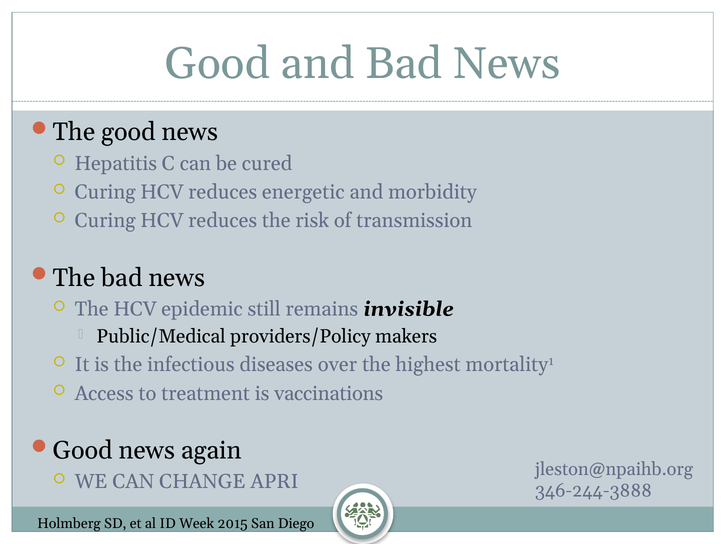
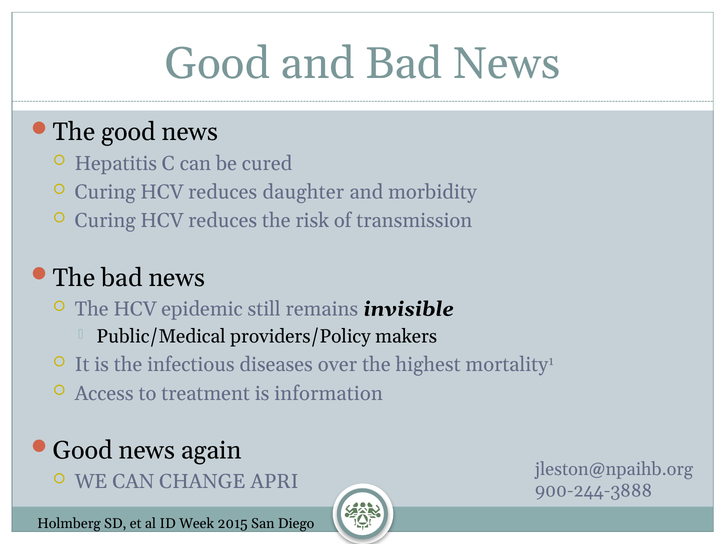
energetic: energetic -> daughter
vaccinations: vaccinations -> information
346-244-3888: 346-244-3888 -> 900-244-3888
